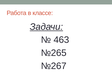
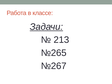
463: 463 -> 213
